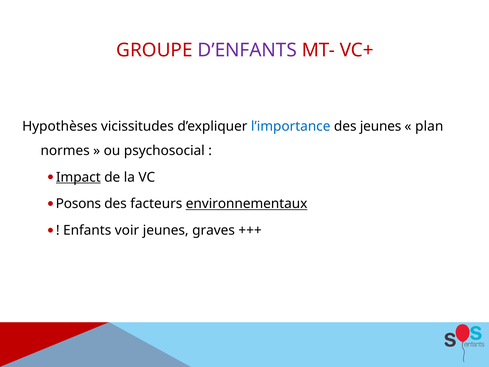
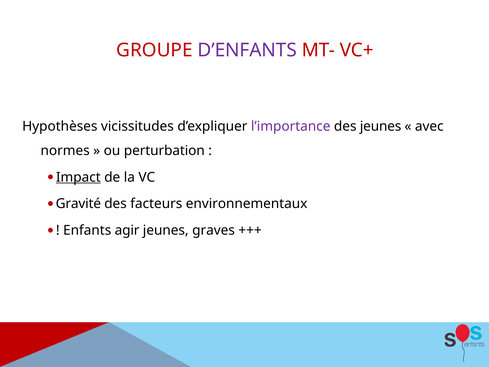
l’importance colour: blue -> purple
plan: plan -> avec
psychosocial: psychosocial -> perturbation
Posons: Posons -> Gravité
environnementaux underline: present -> none
voir: voir -> agir
